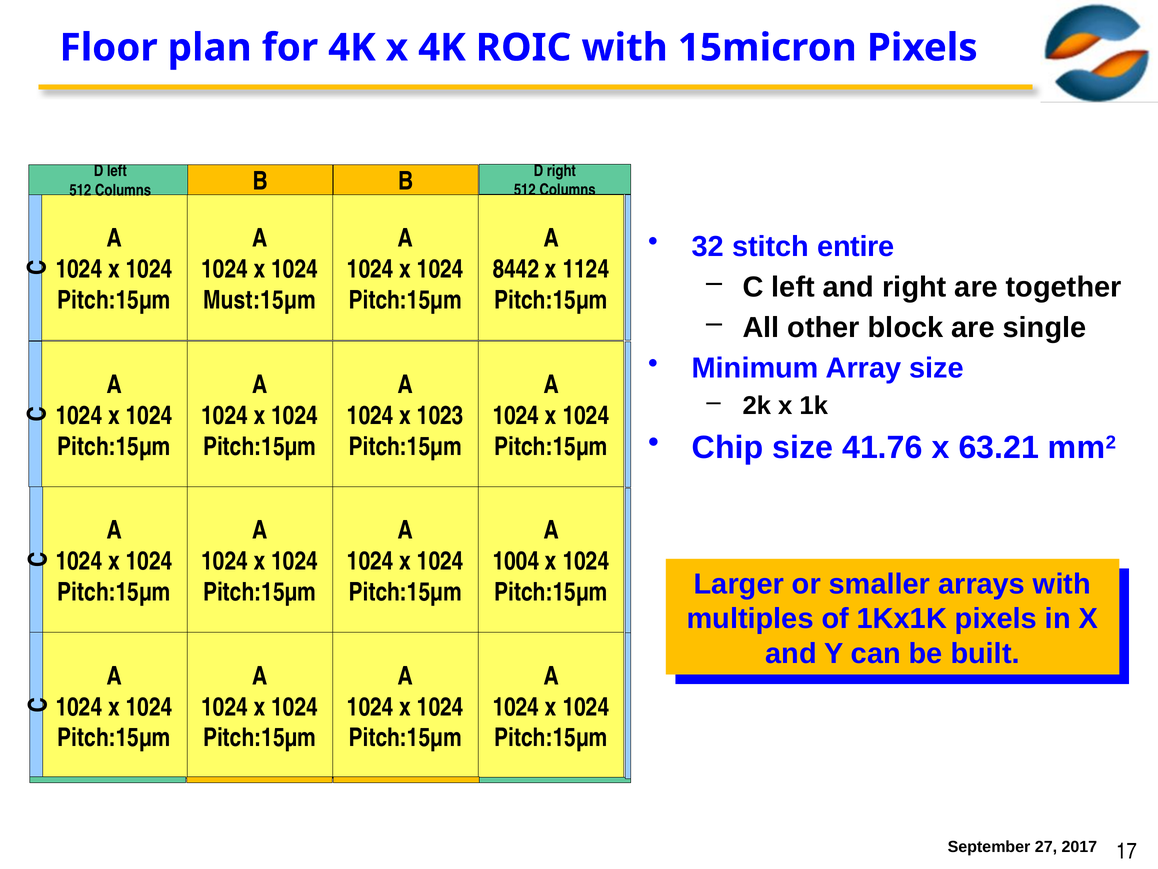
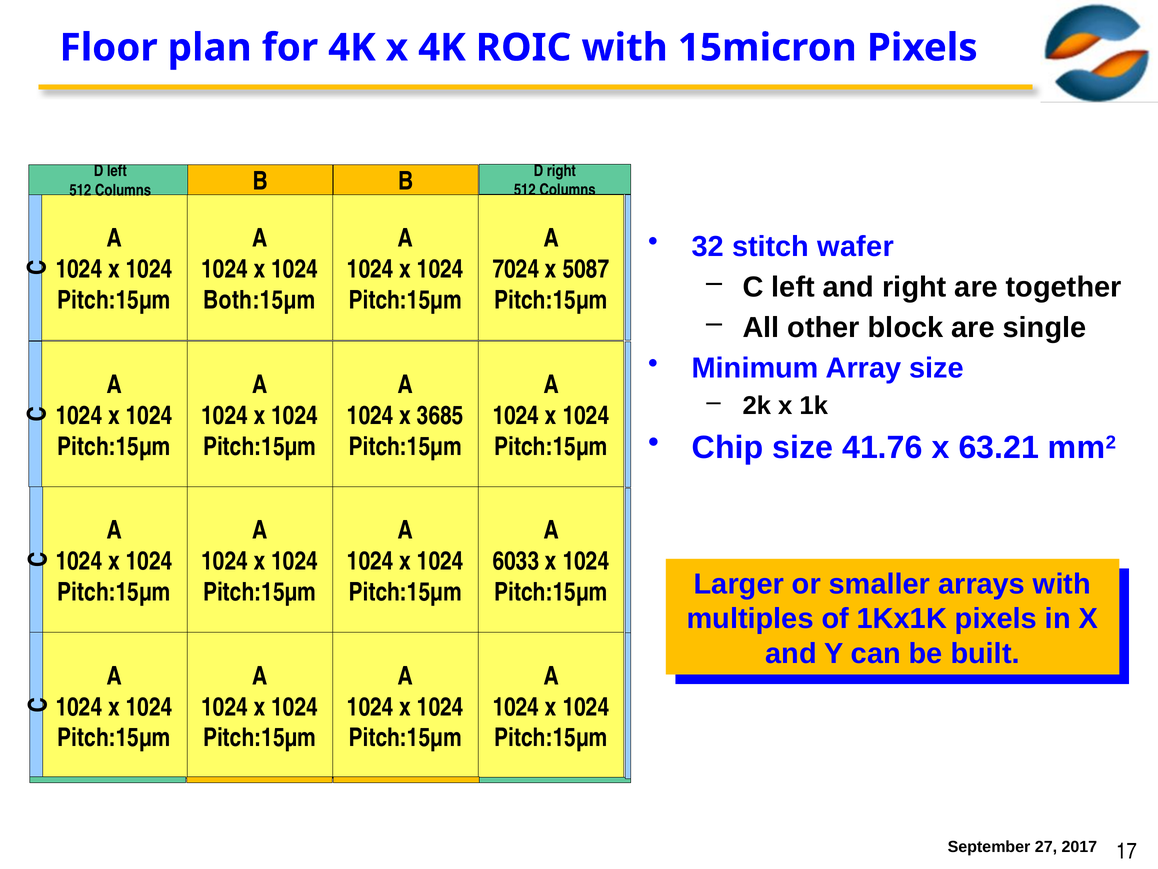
entire: entire -> wafer
8442: 8442 -> 7024
1124: 1124 -> 5087
Must:15µm: Must:15µm -> Both:15µm
1023: 1023 -> 3685
1004: 1004 -> 6033
